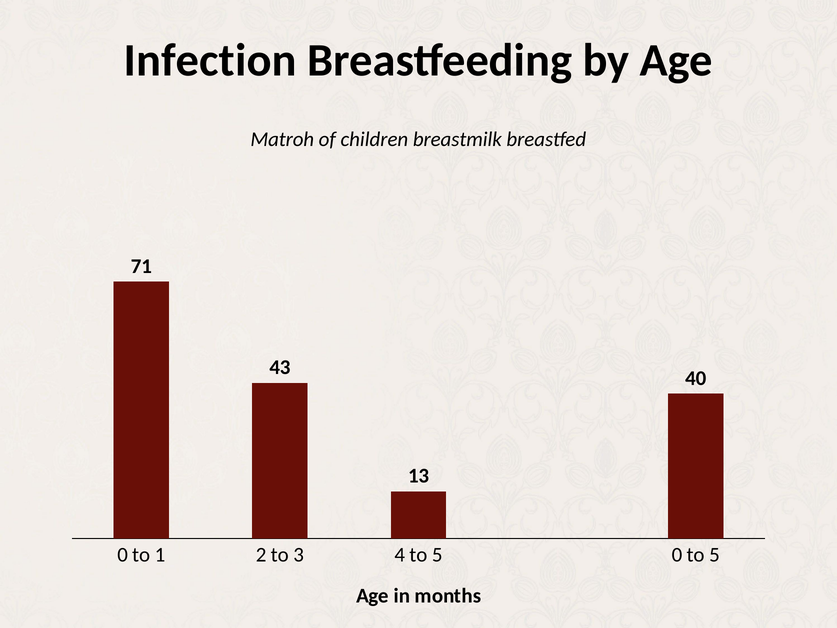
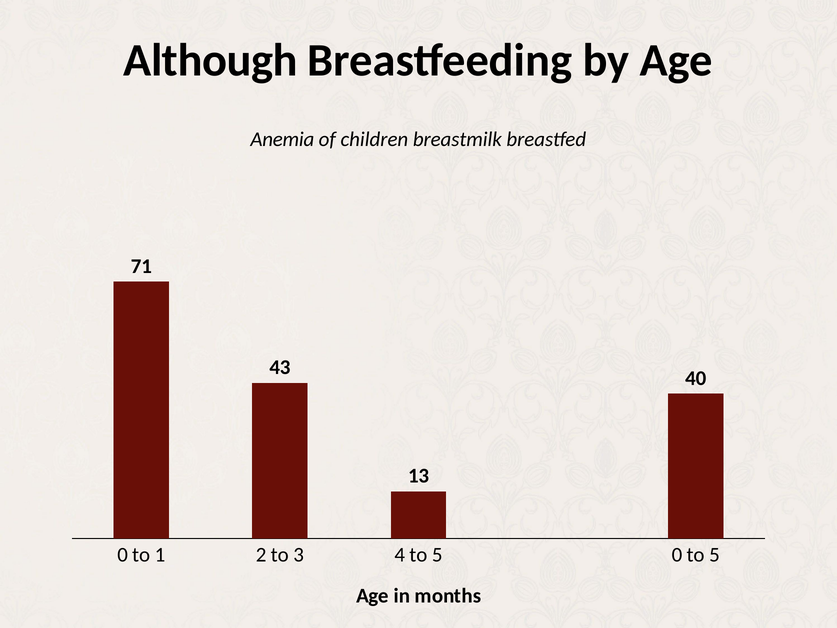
Infection: Infection -> Although
Matroh: Matroh -> Anemia
